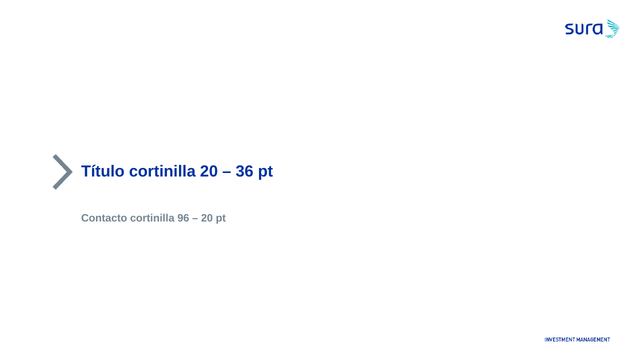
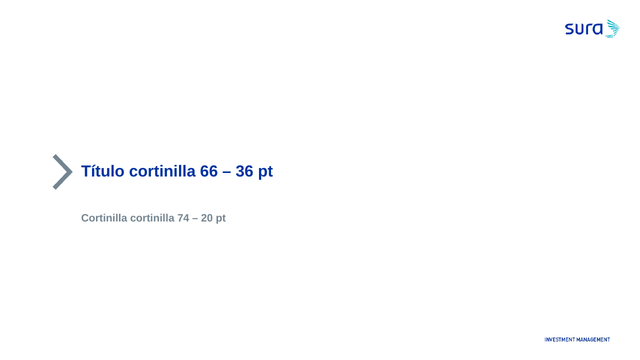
cortinilla 20: 20 -> 66
Contacto at (104, 218): Contacto -> Cortinilla
96: 96 -> 74
